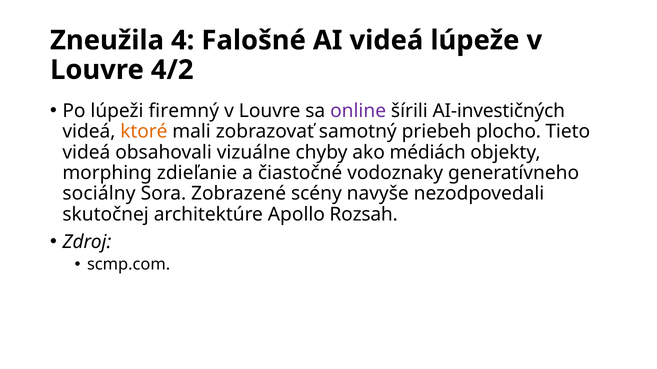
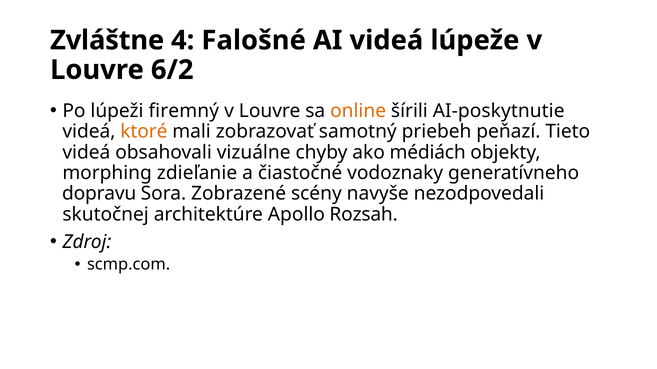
Zneužila: Zneužila -> Zvláštne
4/2: 4/2 -> 6/2
online colour: purple -> orange
AI-investičných: AI-investičných -> AI-poskytnutie
plocho: plocho -> peňazí
sociálny: sociálny -> dopravu
